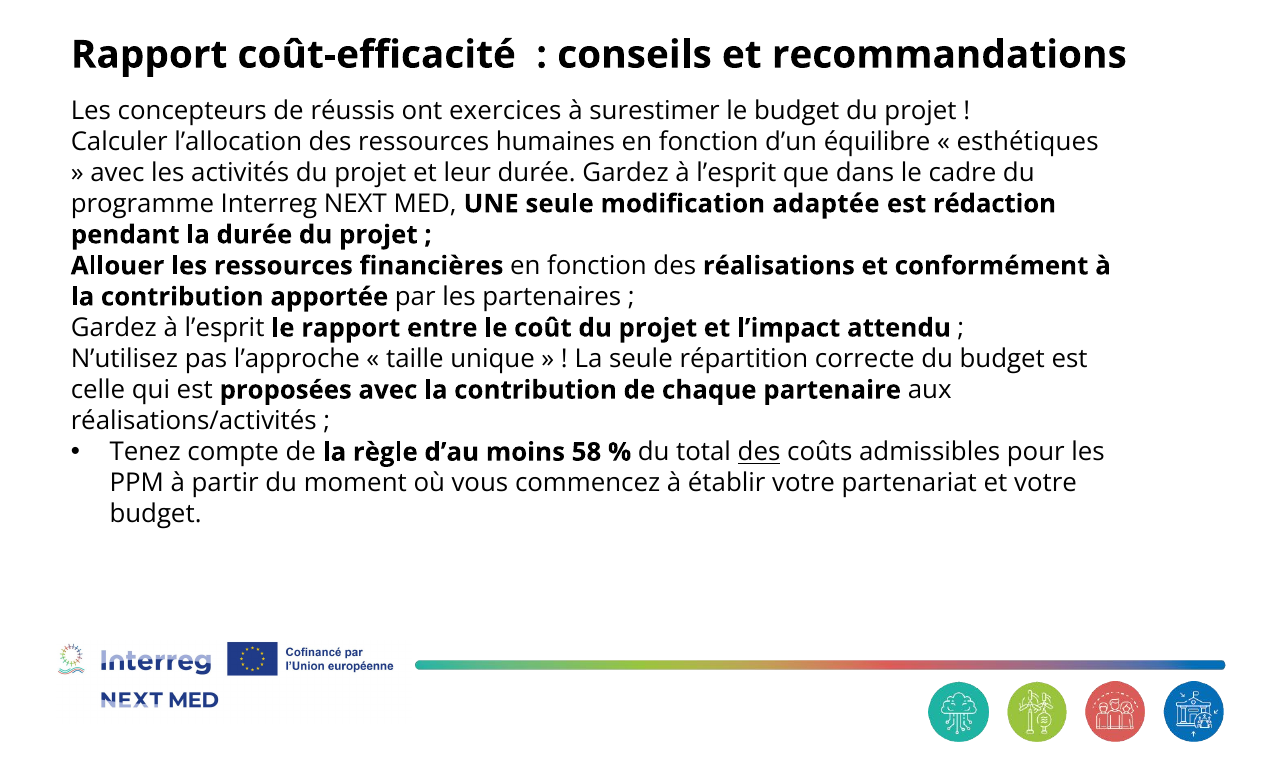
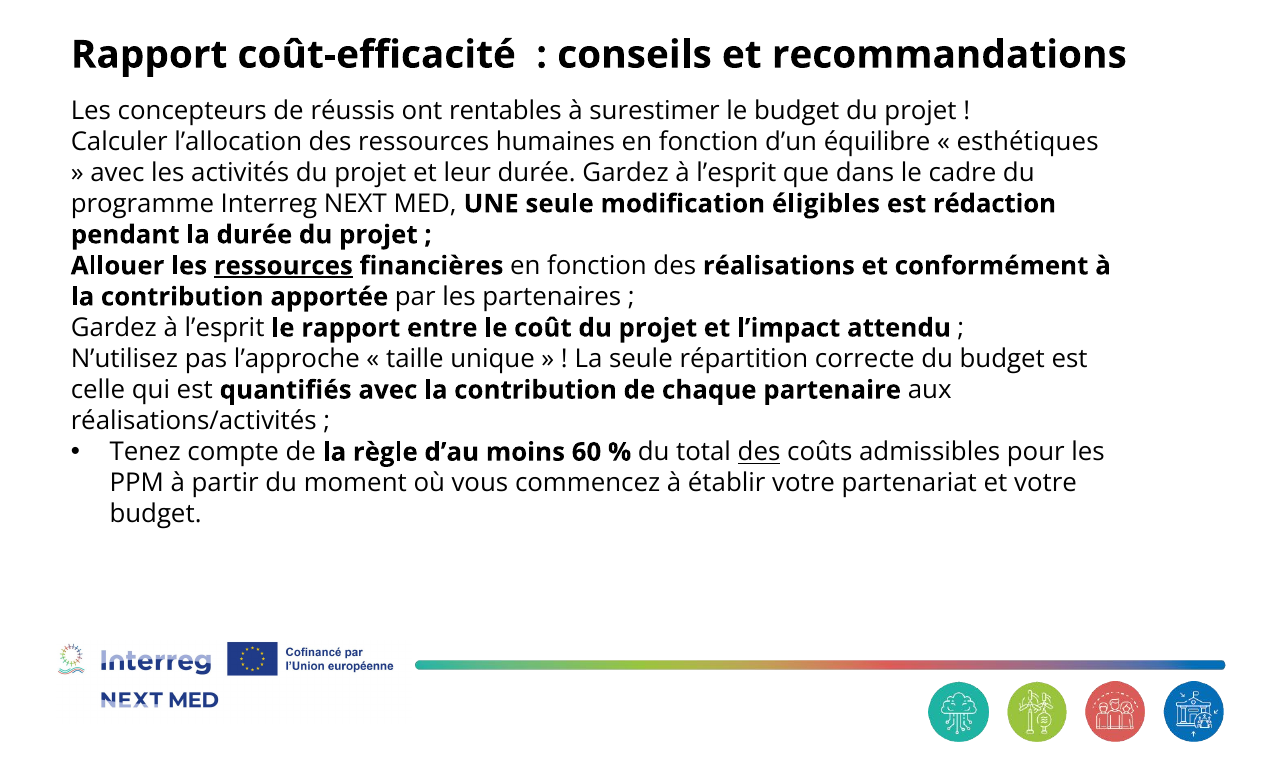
exercices: exercices -> rentables
adaptée: adaptée -> éligibles
ressources at (283, 266) underline: none -> present
proposées: proposées -> quantifiés
58: 58 -> 60
